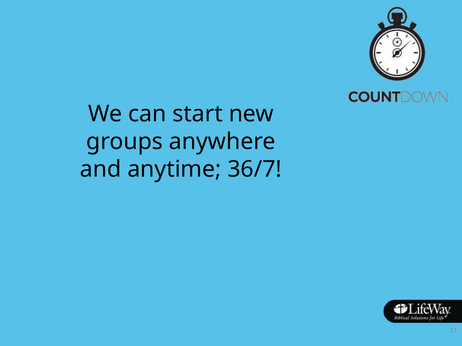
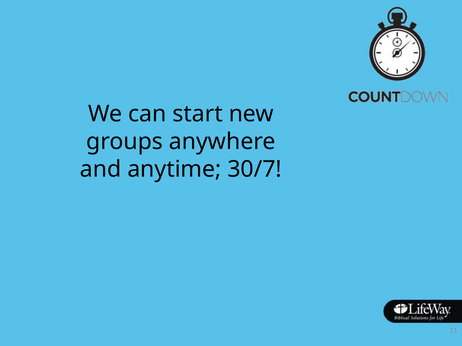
36/7: 36/7 -> 30/7
